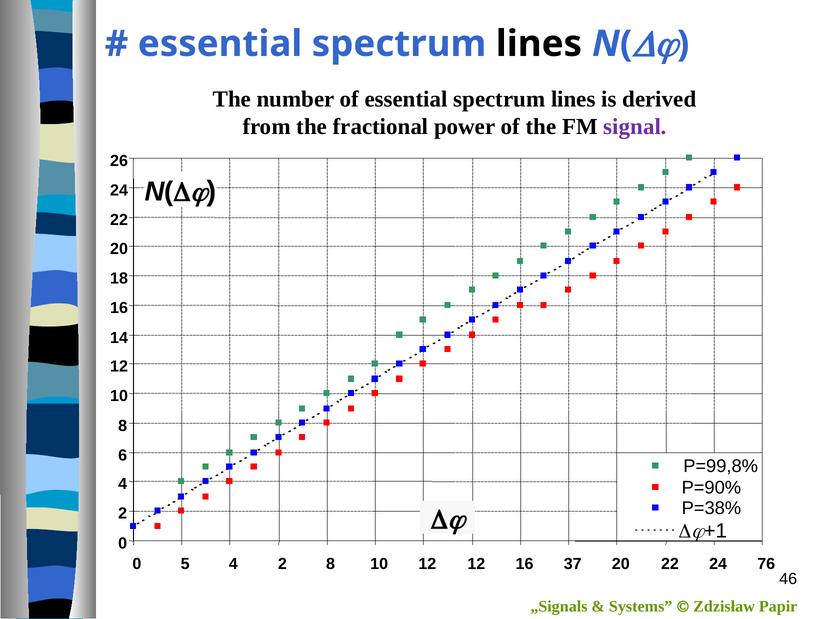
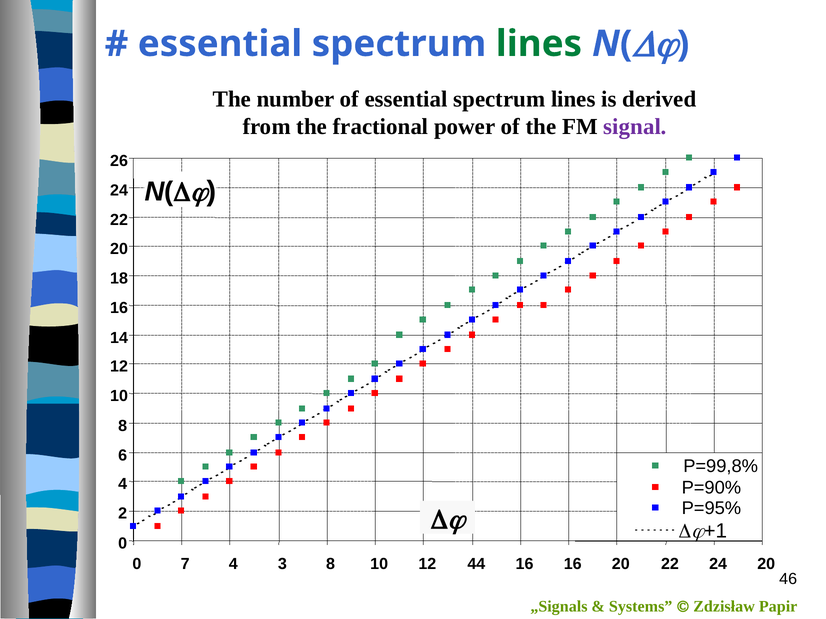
lines at (539, 44) colour: black -> green
P=38%: P=38% -> P=95%
5: 5 -> 7
4 2: 2 -> 3
12 12: 12 -> 44
16 37: 37 -> 16
24 76: 76 -> 20
